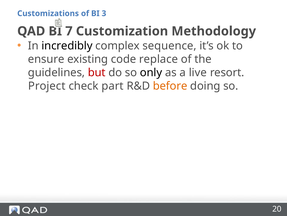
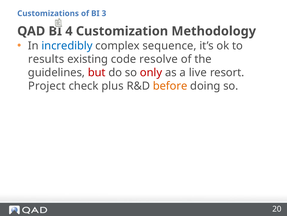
7: 7 -> 4
incredibly colour: black -> blue
ensure: ensure -> results
replace: replace -> resolve
only colour: black -> red
part: part -> plus
